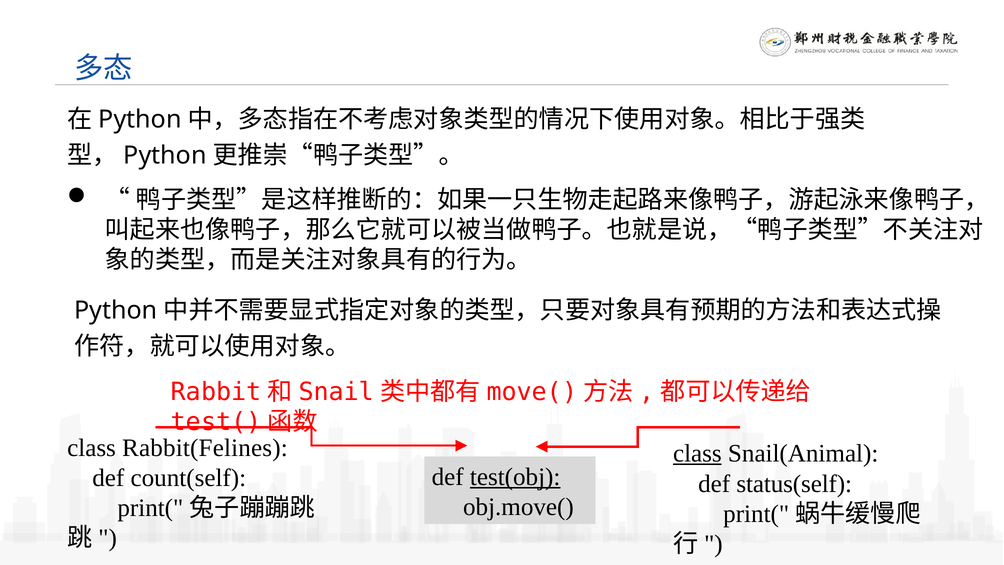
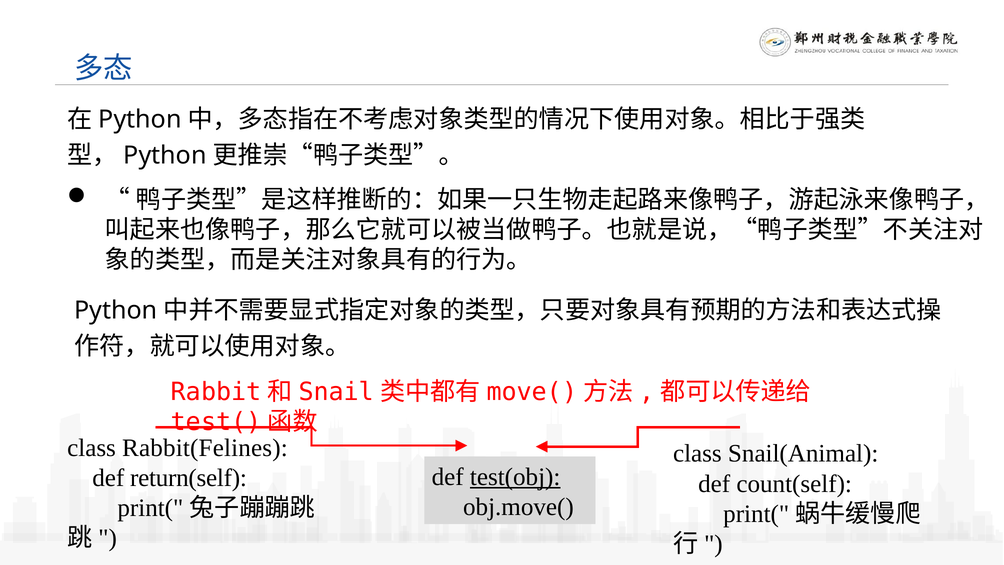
class at (697, 453) underline: present -> none
count(self: count(self -> return(self
status(self: status(self -> count(self
